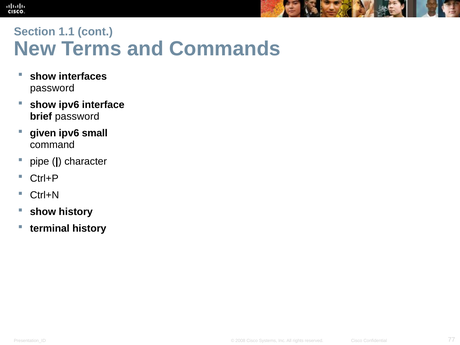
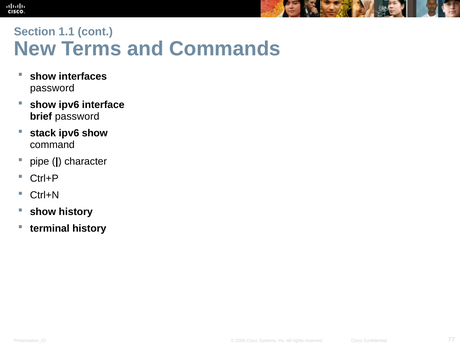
given: given -> stack
ipv6 small: small -> show
